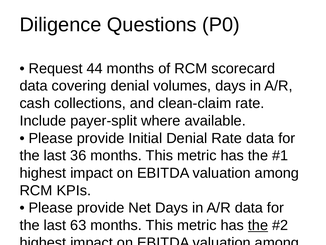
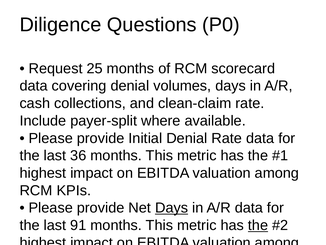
44: 44 -> 25
Days at (172, 207) underline: none -> present
63: 63 -> 91
